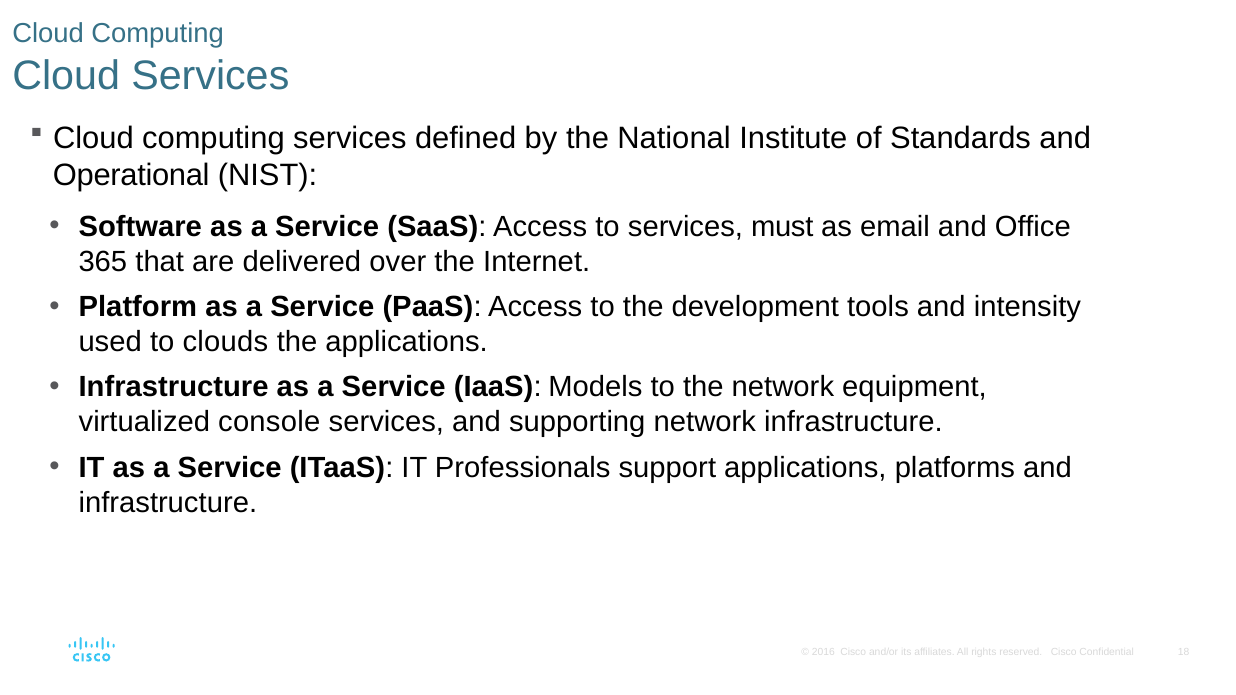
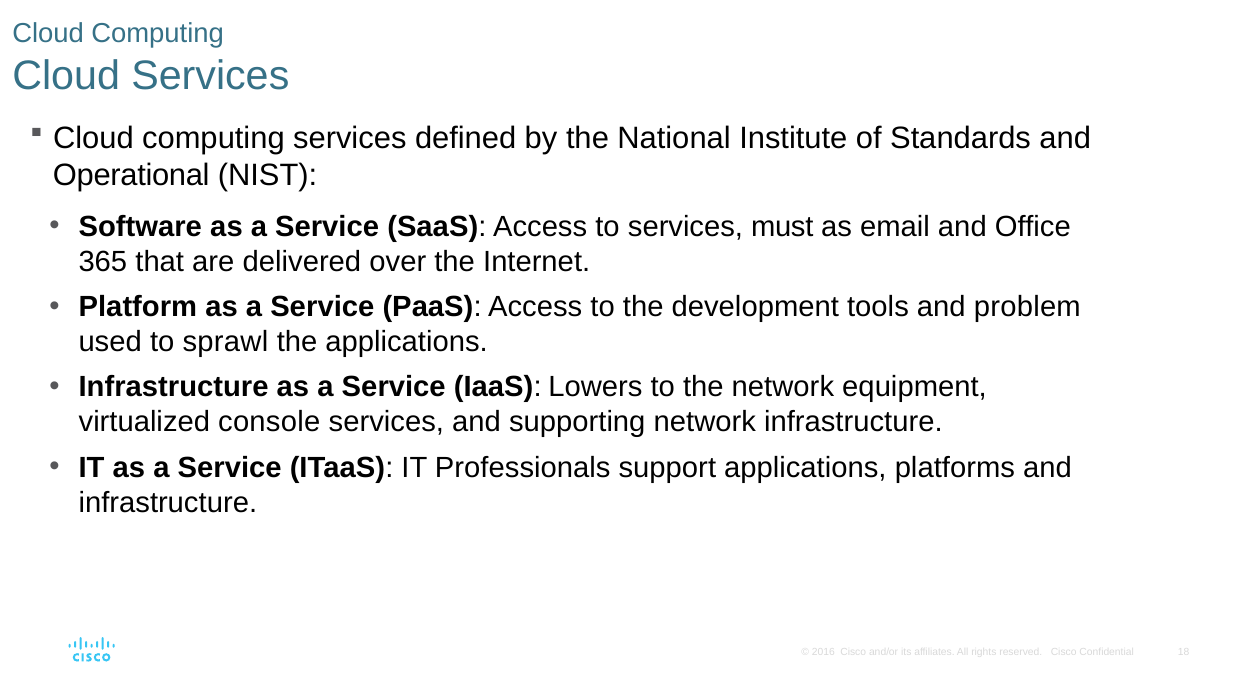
intensity: intensity -> problem
clouds: clouds -> sprawl
Models: Models -> Lowers
